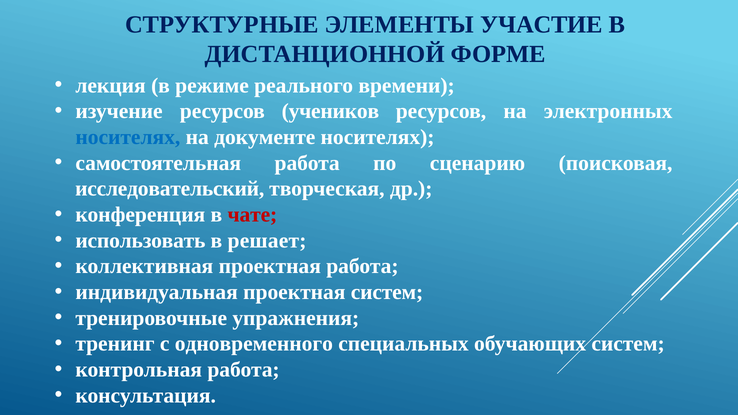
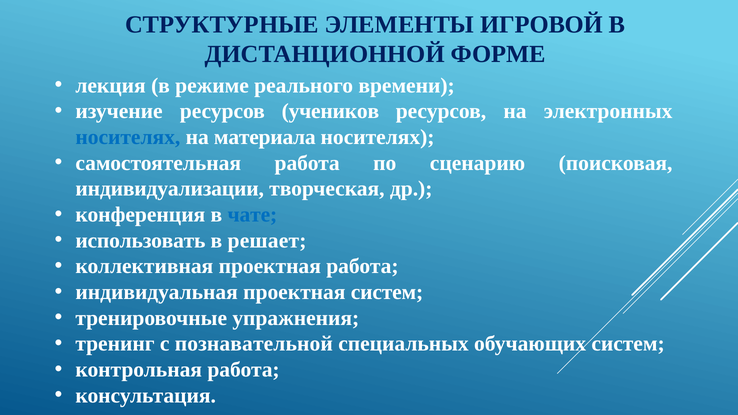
УЧАСТИЕ: УЧАСТИЕ -> ИГРОВОЙ
документе: документе -> материала
исследовательский: исследовательский -> индивидуализации
чате colour: red -> blue
одновременного: одновременного -> познавательной
